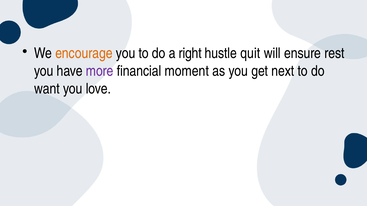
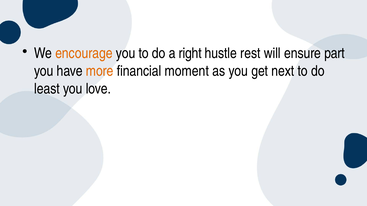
quit: quit -> rest
rest: rest -> part
more colour: purple -> orange
want: want -> least
